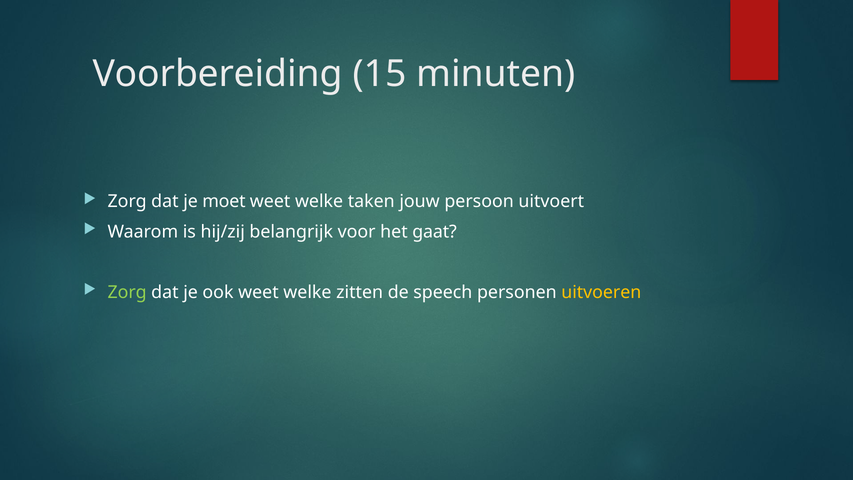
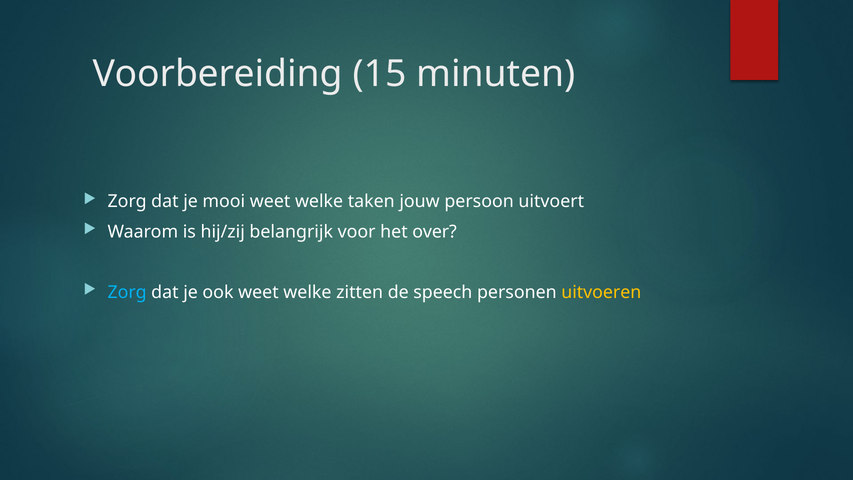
moet: moet -> mooi
gaat: gaat -> over
Zorg at (127, 292) colour: light green -> light blue
